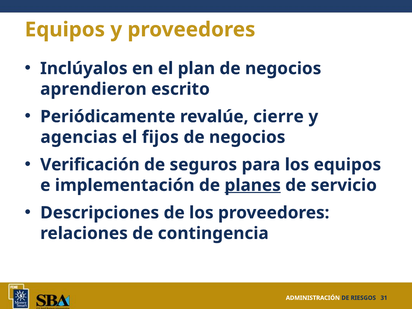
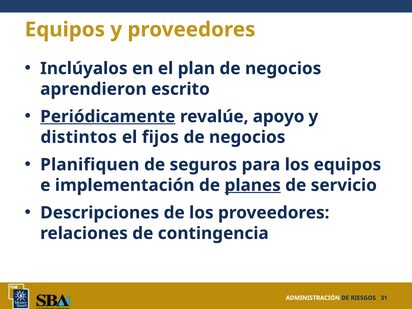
Periódicamente underline: none -> present
cierre: cierre -> apoyo
agencias: agencias -> distintos
Verificación: Verificación -> Planifiquen
